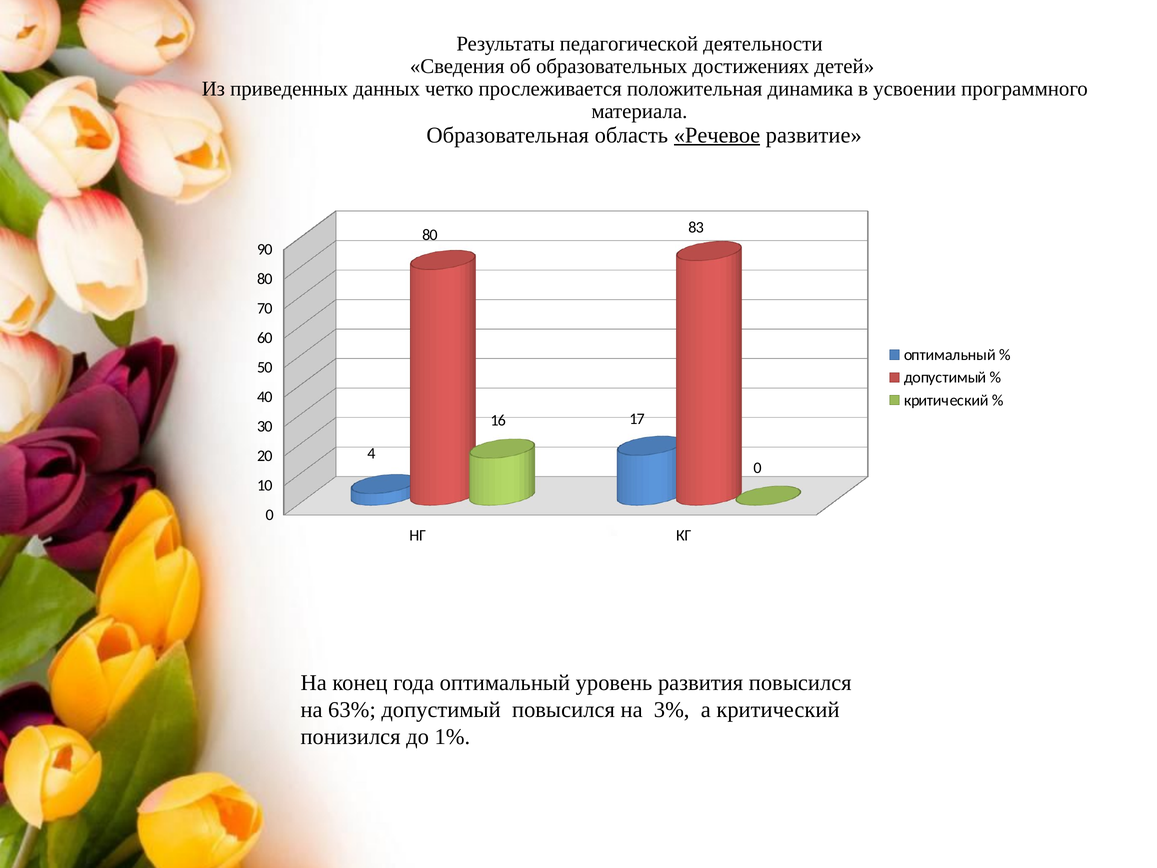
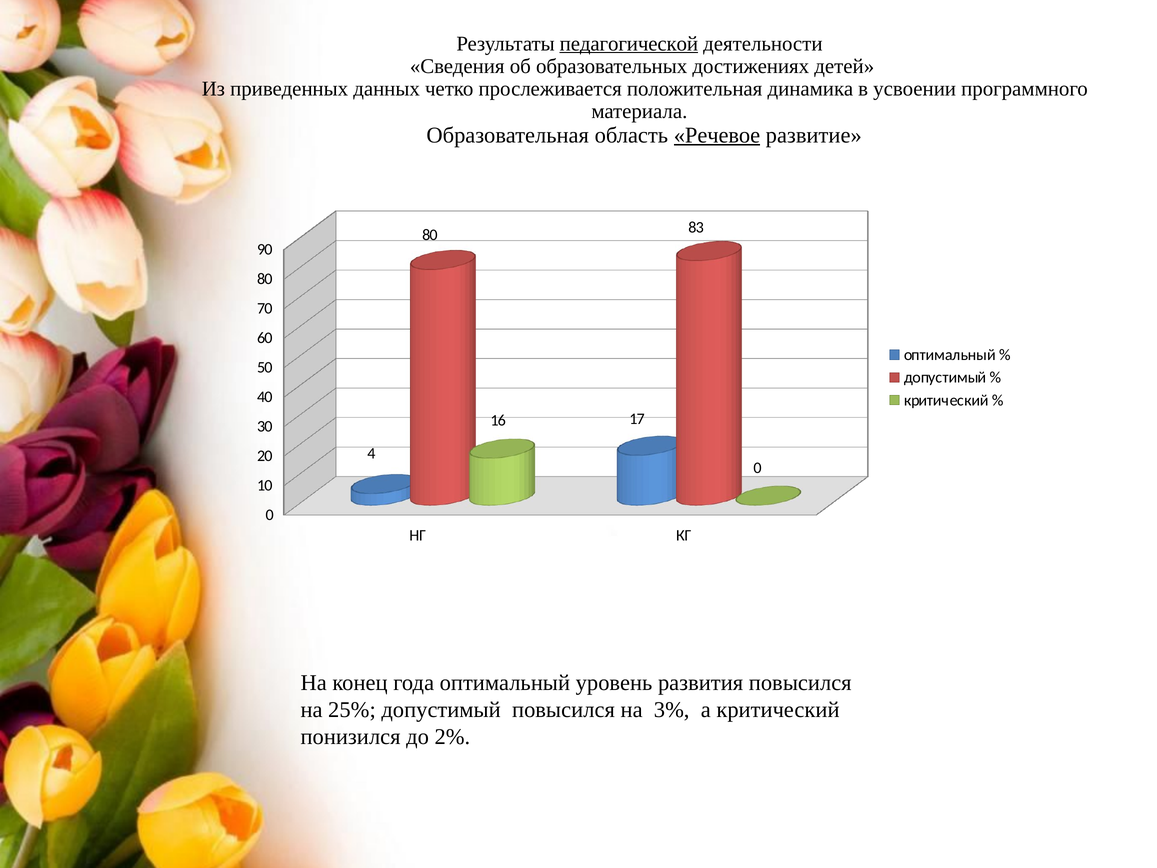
педагогической underline: none -> present
63%: 63% -> 25%
1%: 1% -> 2%
